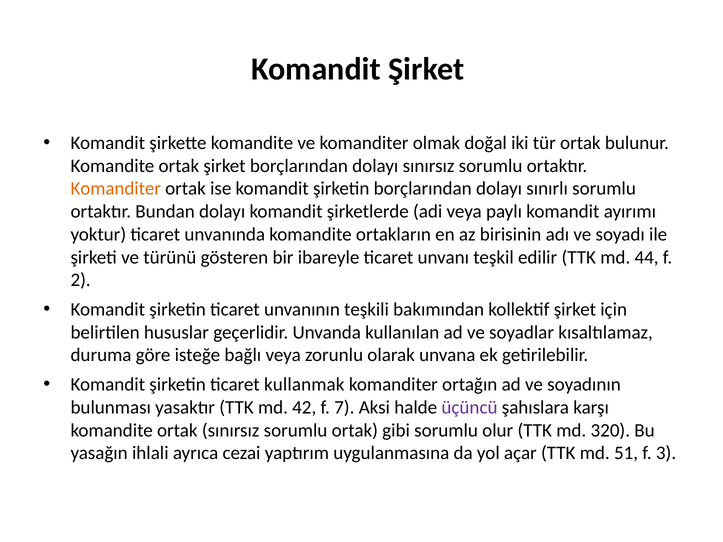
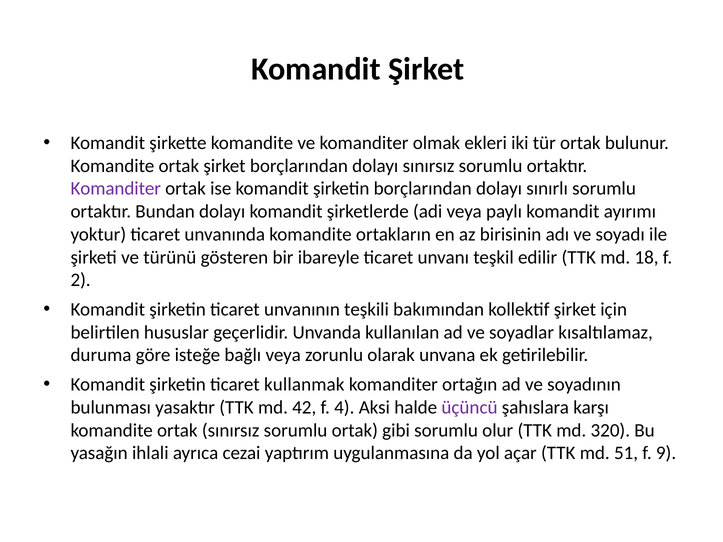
doğal: doğal -> ekleri
Komanditer at (116, 189) colour: orange -> purple
44: 44 -> 18
7: 7 -> 4
3: 3 -> 9
